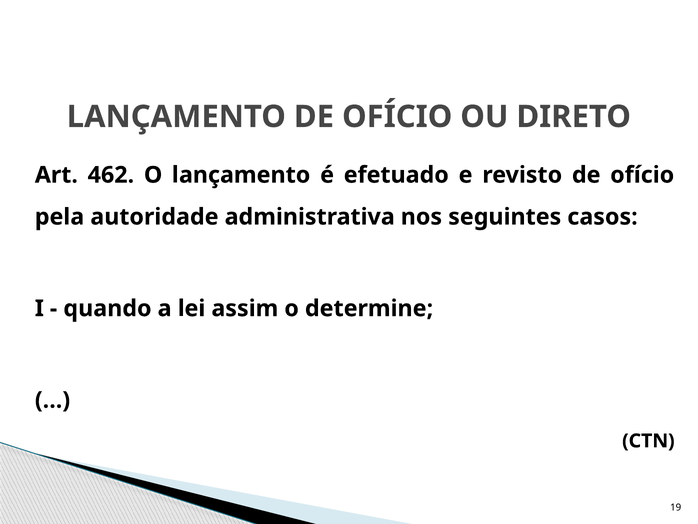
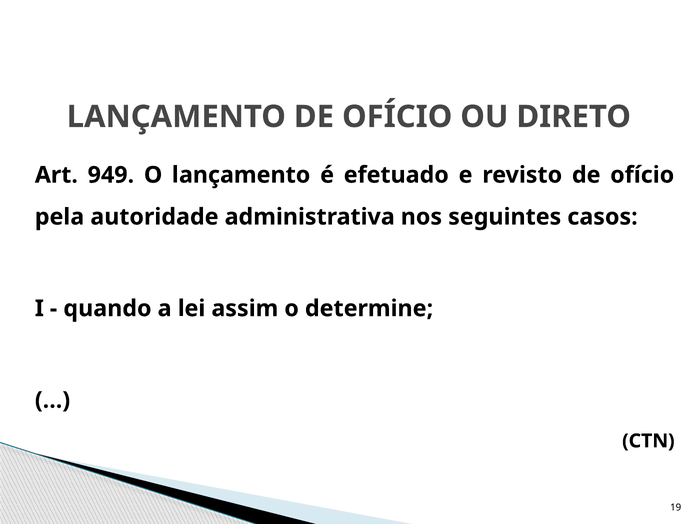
462: 462 -> 949
